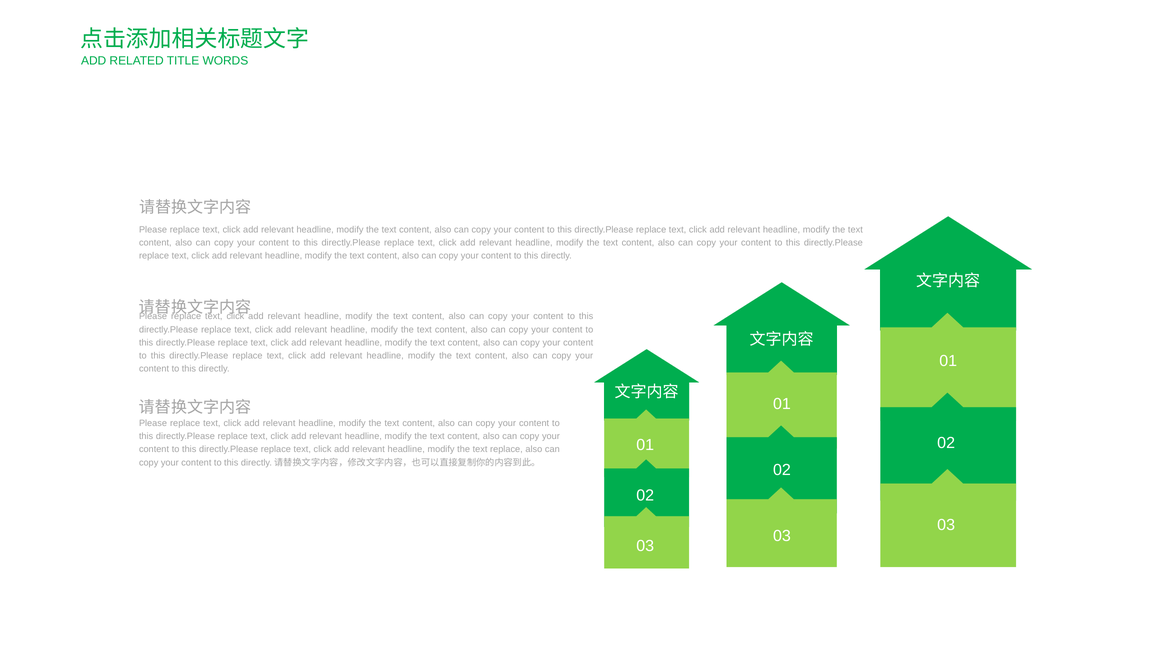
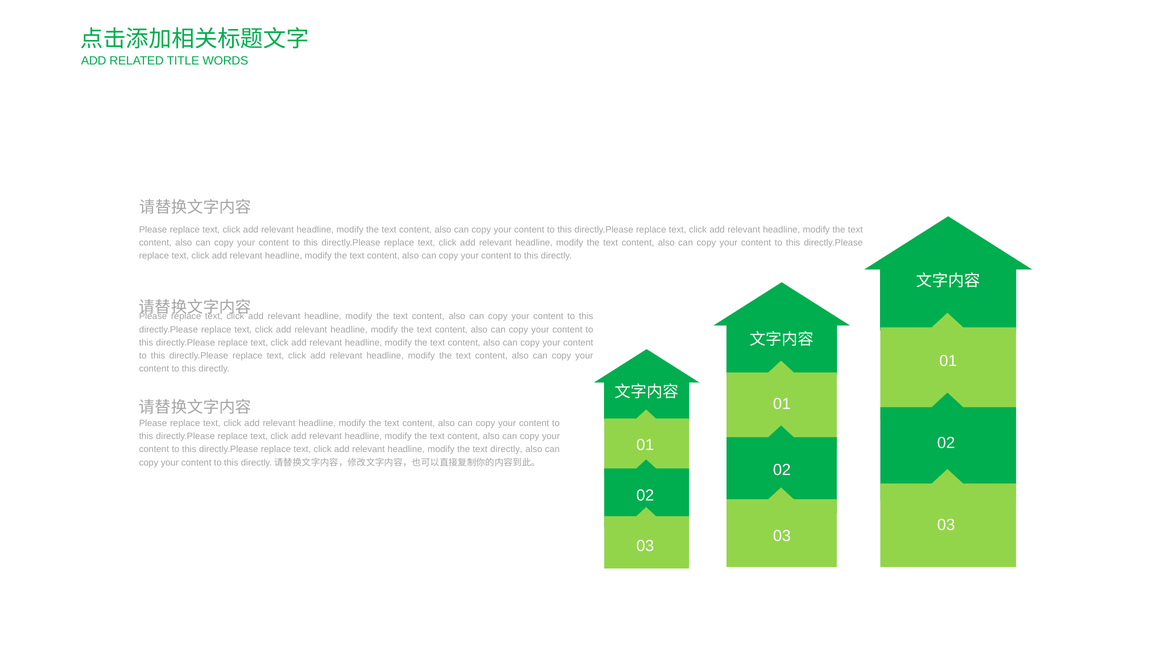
text replace: replace -> directly
